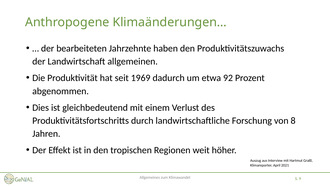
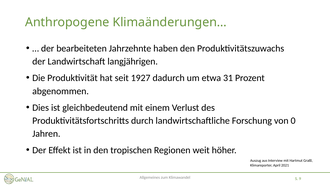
allgemeinen: allgemeinen -> langjährigen
1969: 1969 -> 1927
92: 92 -> 31
8: 8 -> 0
